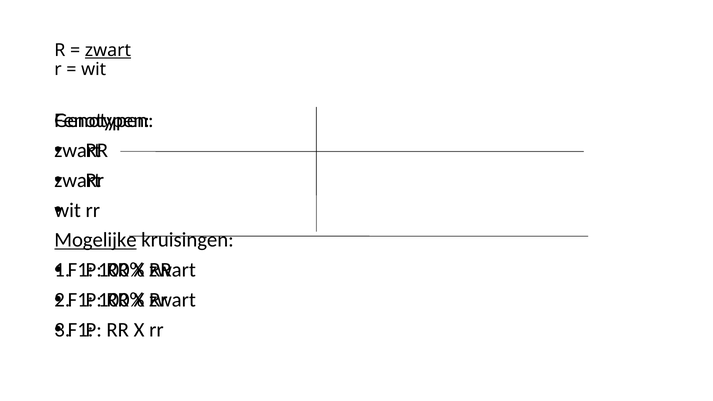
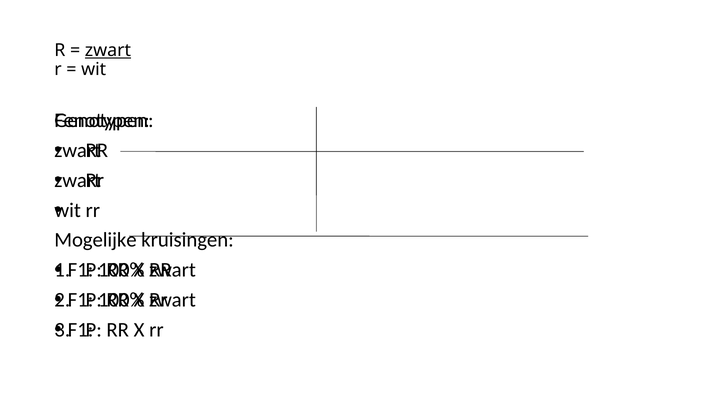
Mogelijke underline: present -> none
